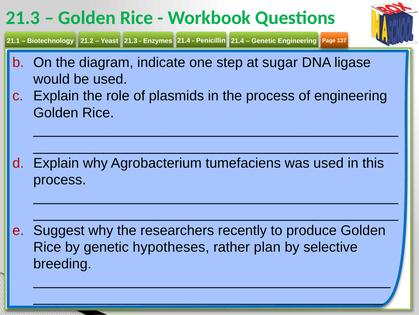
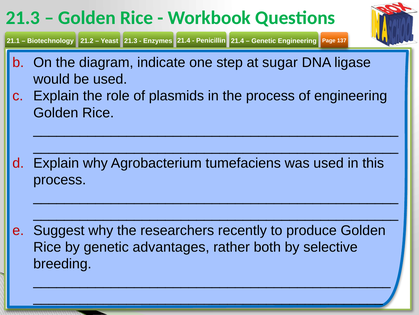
hypotheses: hypotheses -> advantages
plan: plan -> both
